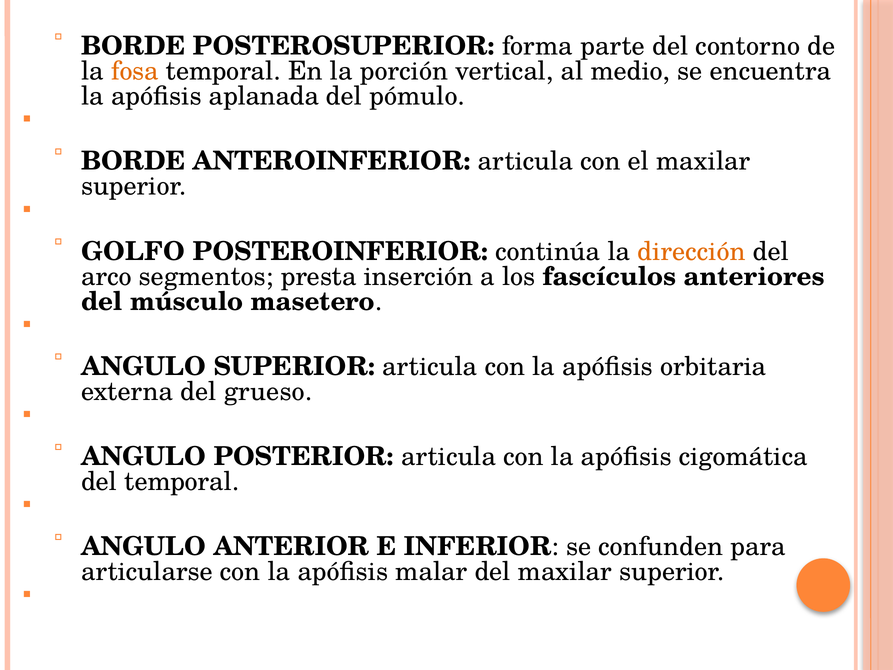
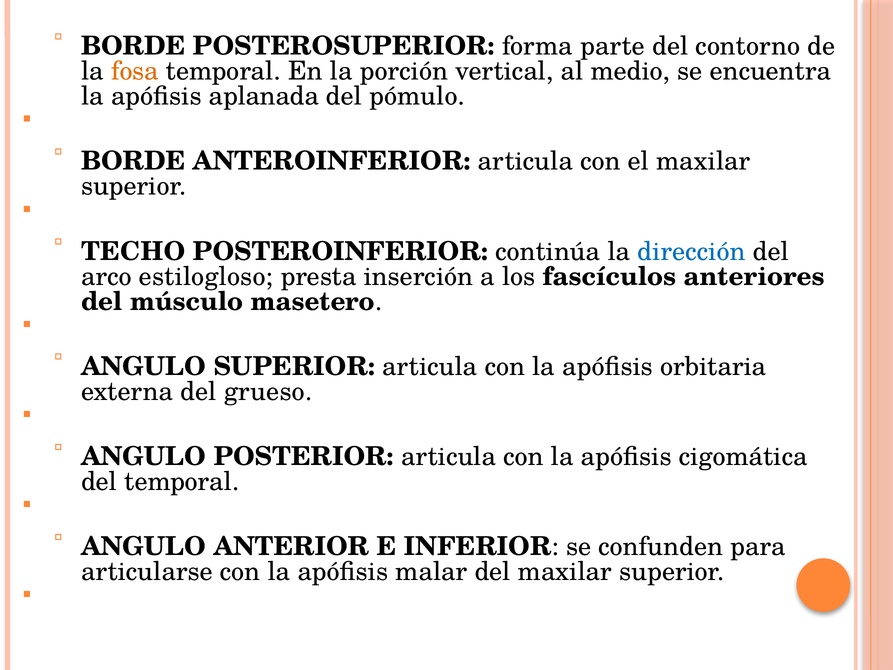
GOLFO: GOLFO -> TECHO
dirección colour: orange -> blue
segmentos: segmentos -> estilogloso
